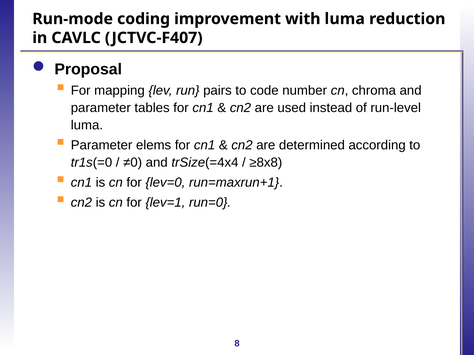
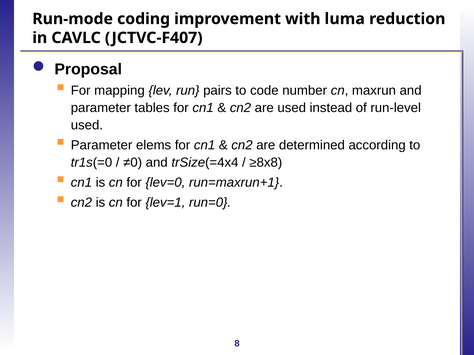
chroma: chroma -> maxrun
luma at (87, 125): luma -> used
